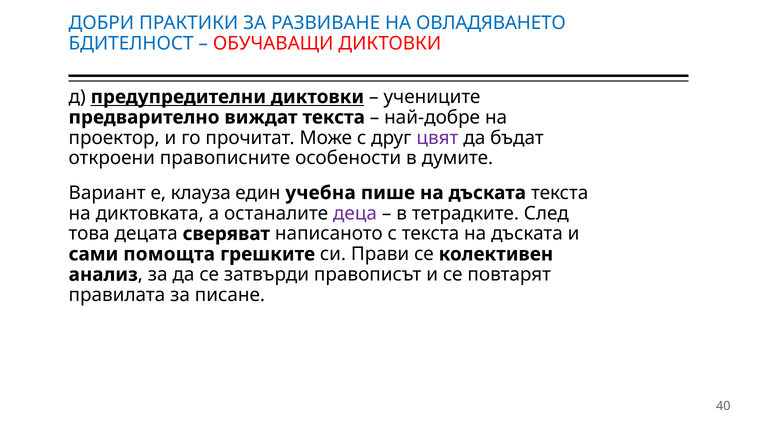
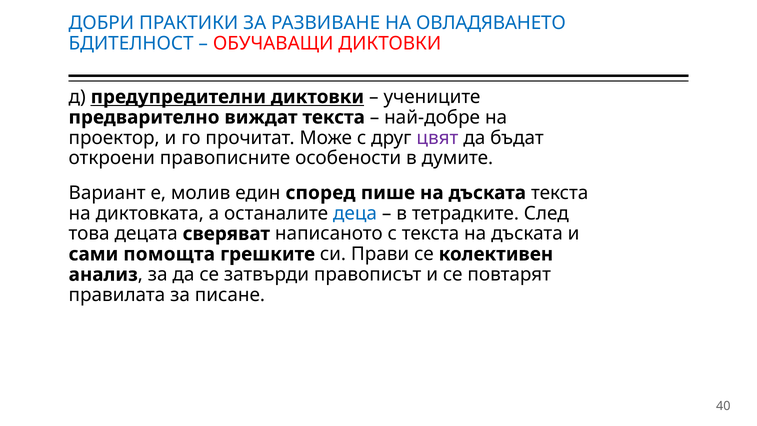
клауза: клауза -> молив
учебна: учебна -> според
деца colour: purple -> blue
